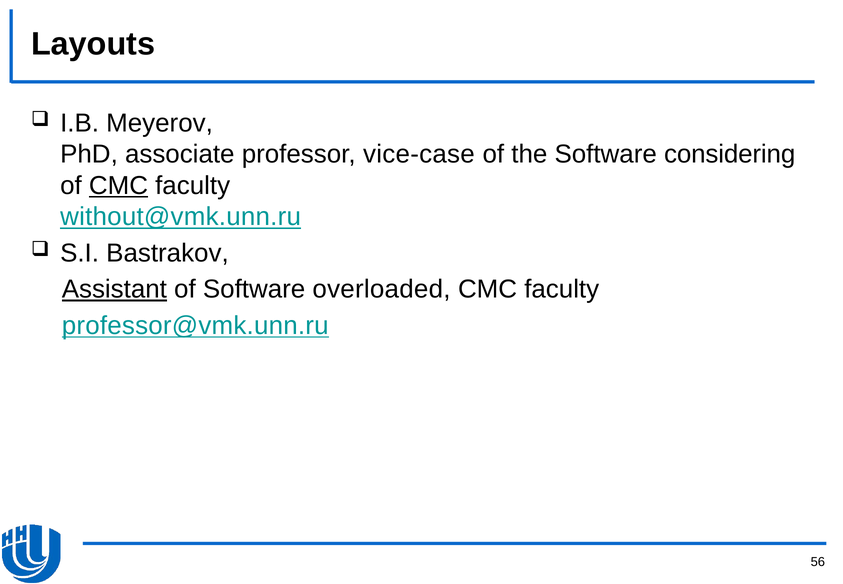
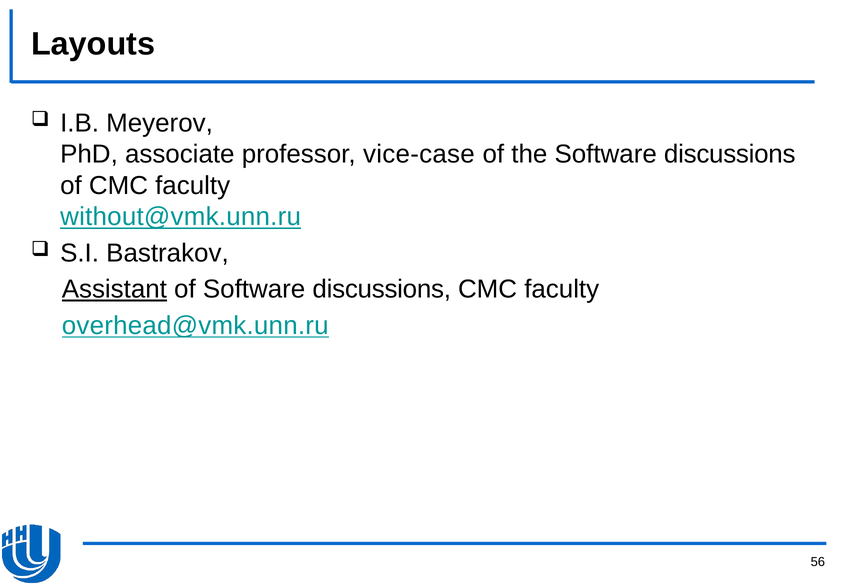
the Software considering: considering -> discussions
CMC at (118, 185) underline: present -> none
of Software overloaded: overloaded -> discussions
professor@vmk.unn.ru: professor@vmk.unn.ru -> overhead@vmk.unn.ru
